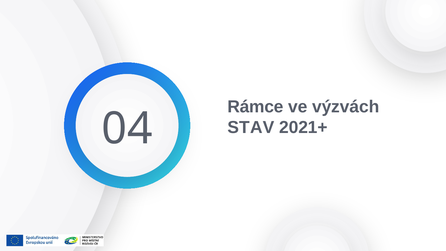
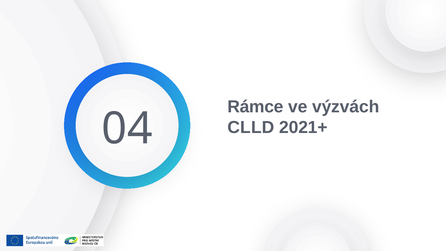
STAV: STAV -> CLLD
